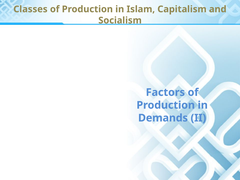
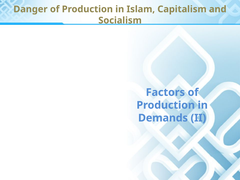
Classes: Classes -> Danger
